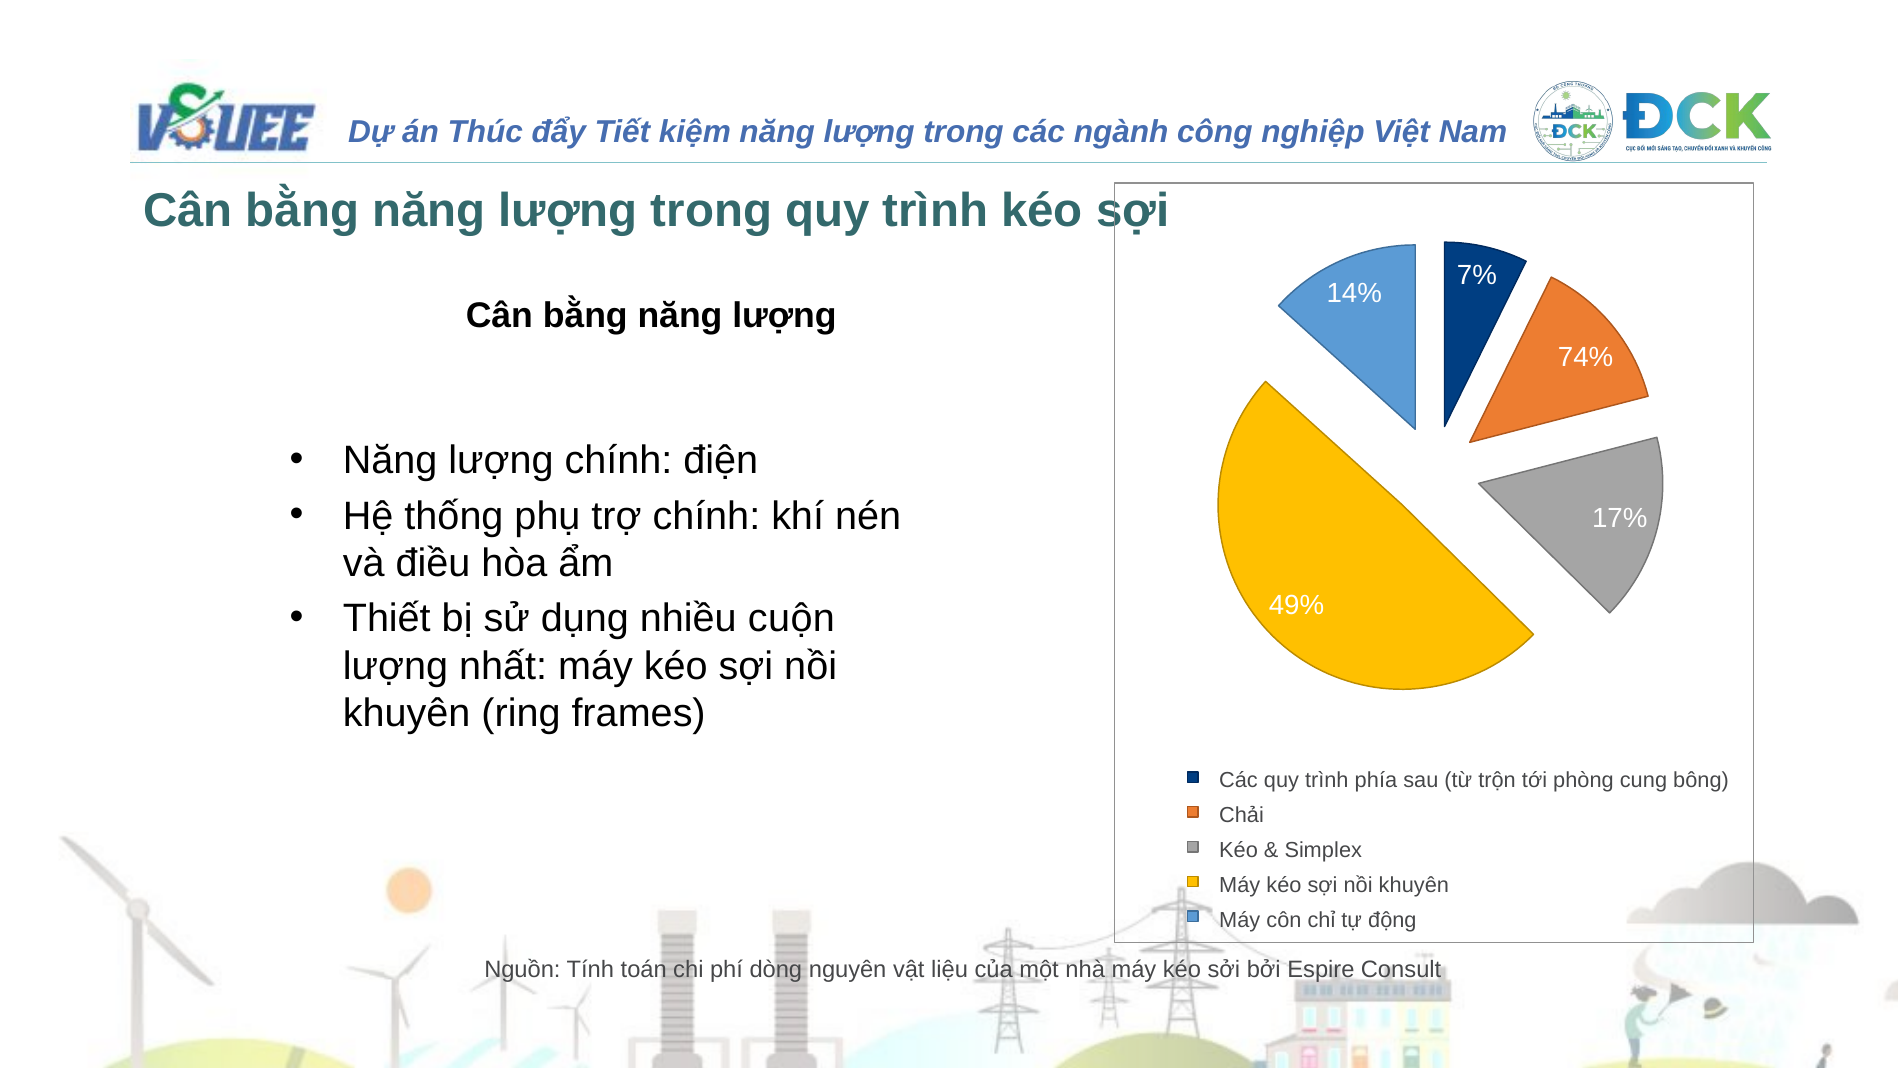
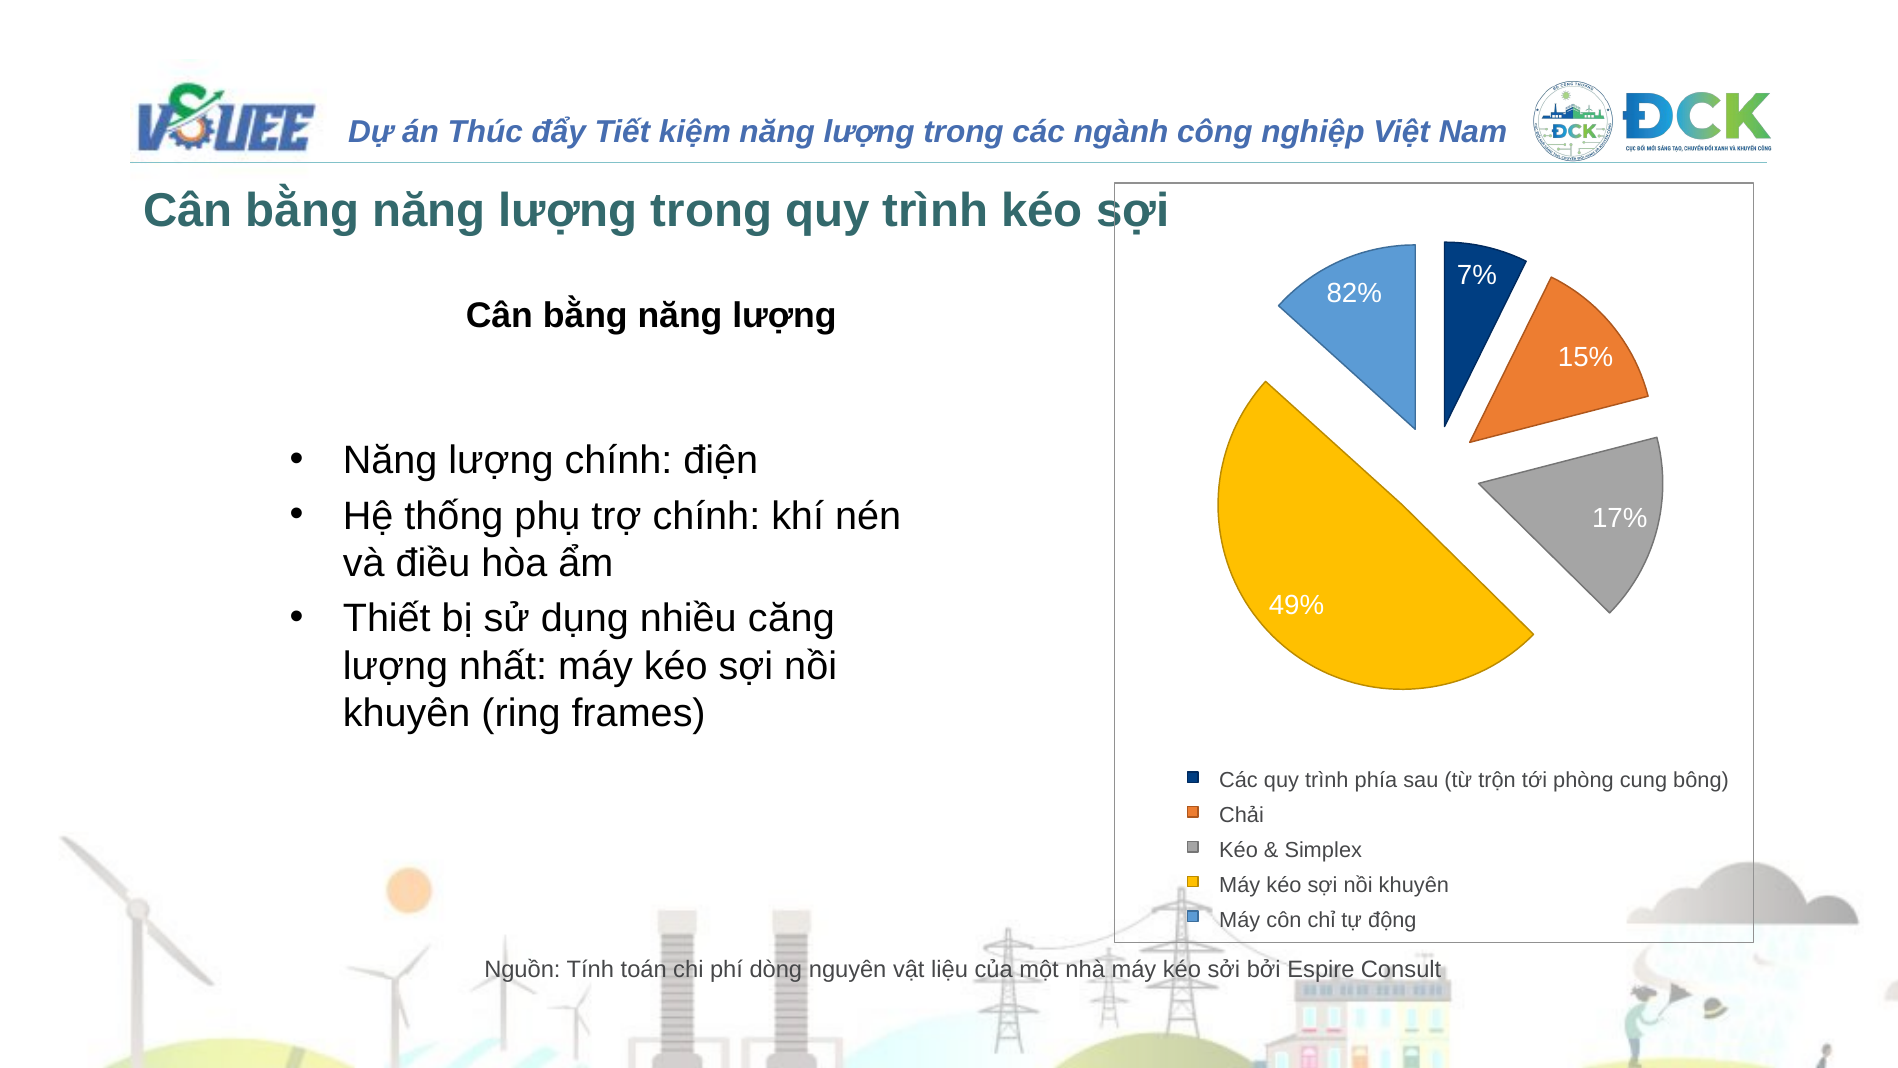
14%: 14% -> 82%
74%: 74% -> 15%
cuộn: cuộn -> căng
